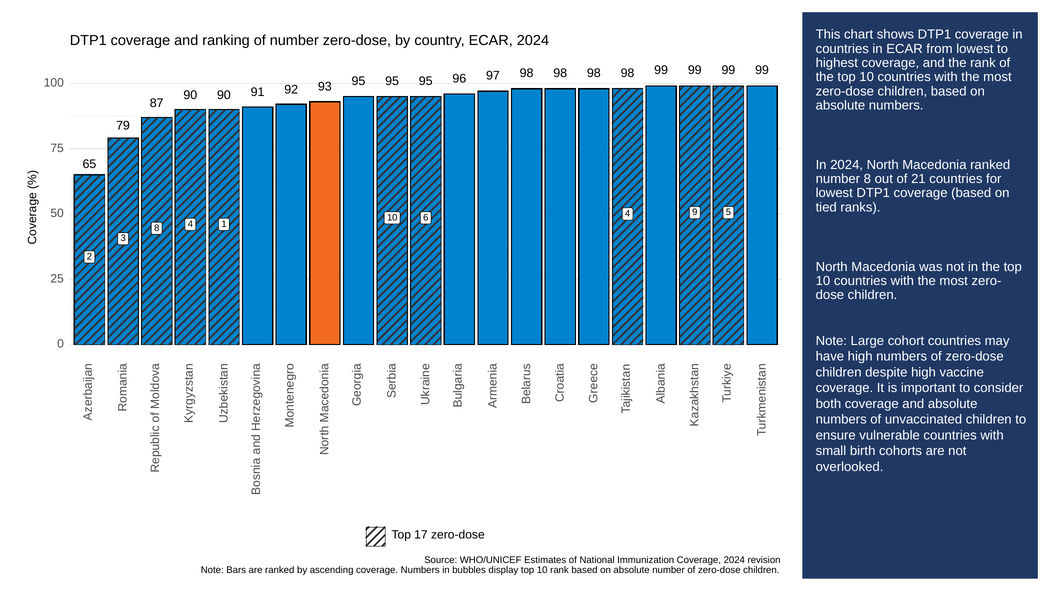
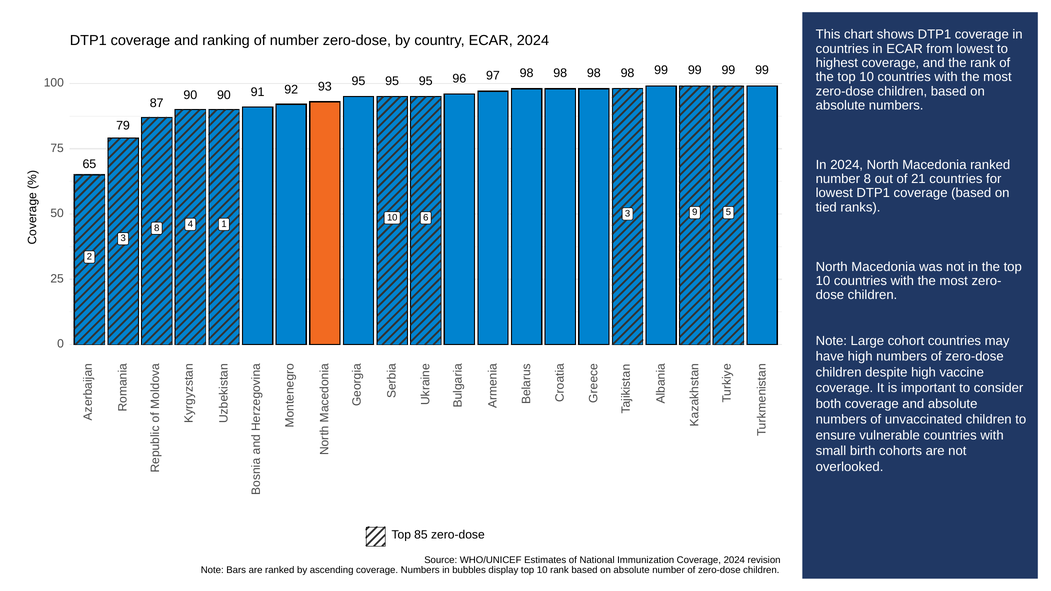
10 4: 4 -> 3
17: 17 -> 85
